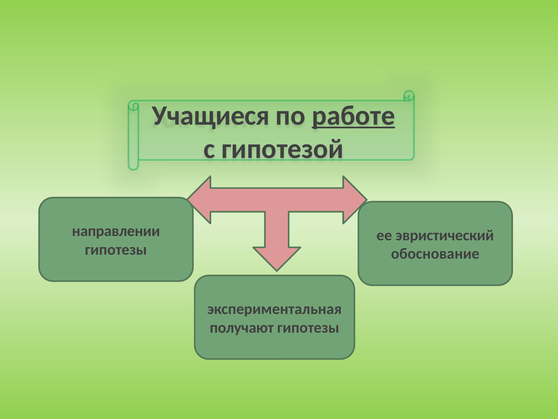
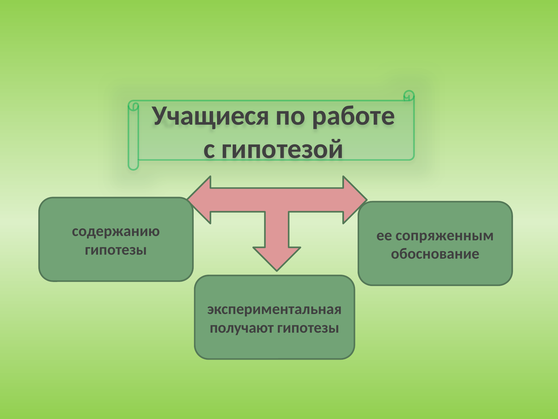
работе underline: present -> none
направлении: направлении -> содержанию
эвристический: эвристический -> сопряженным
